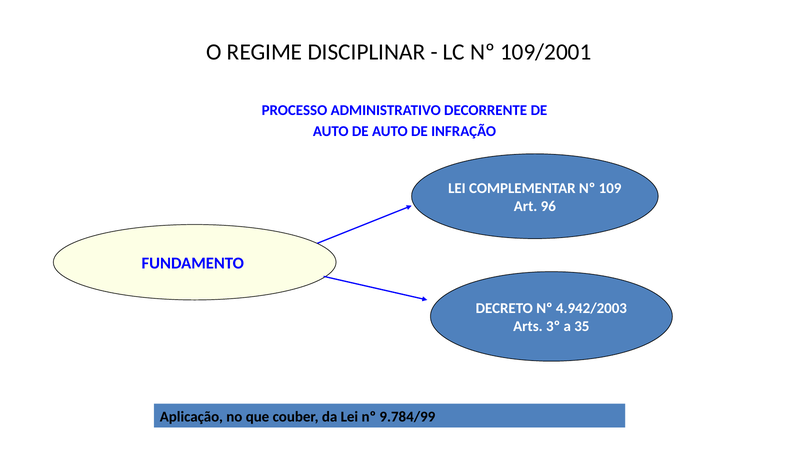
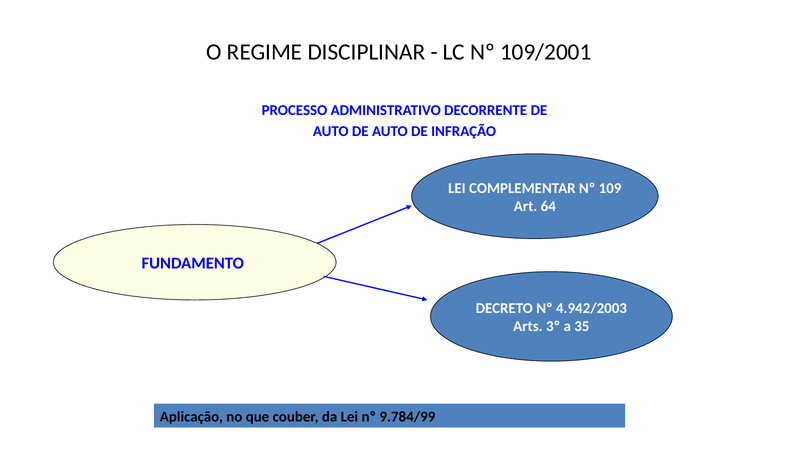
96: 96 -> 64
